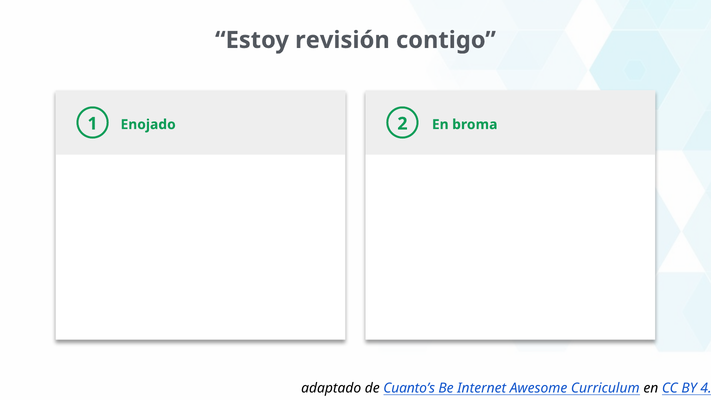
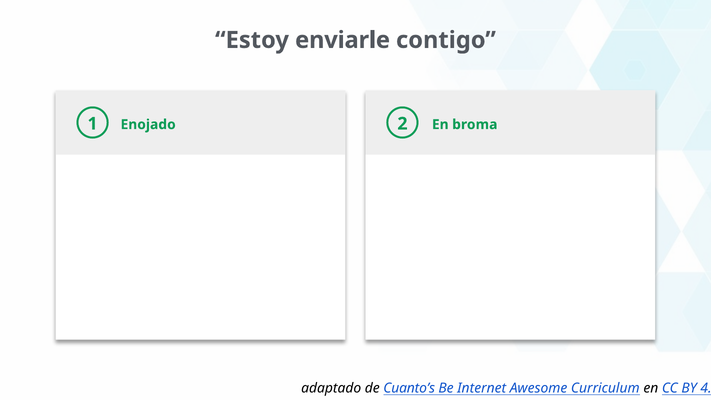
revisión: revisión -> enviarle
